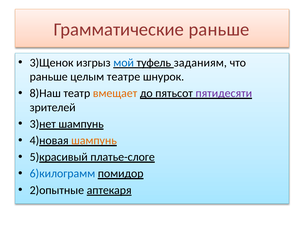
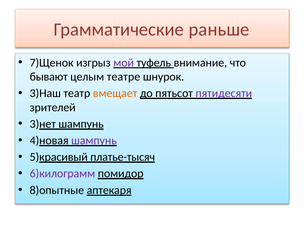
3)Щенок: 3)Щенок -> 7)Щенок
мой colour: blue -> purple
заданиям: заданиям -> внимание
раньше at (49, 77): раньше -> бывают
8)Наш: 8)Наш -> 3)Наш
шампунь at (94, 141) colour: orange -> purple
платье-слоге: платье-слоге -> платье-тысяч
6)килограмм colour: blue -> purple
2)опытные: 2)опытные -> 8)опытные
